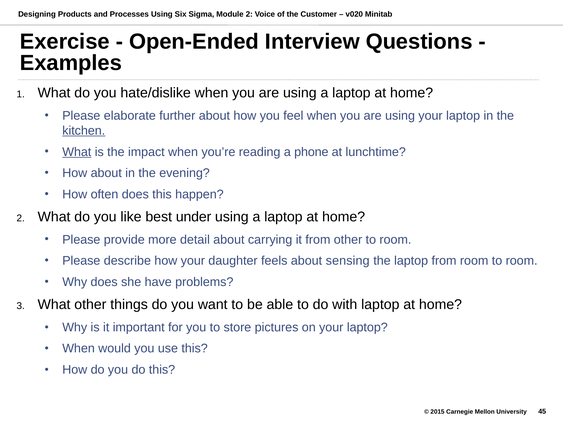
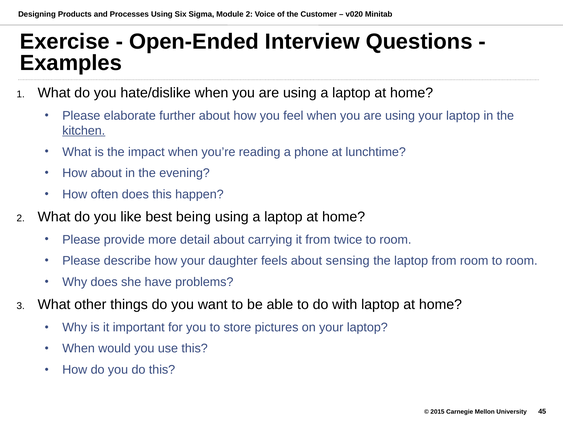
What at (77, 152) underline: present -> none
under: under -> being
from other: other -> twice
